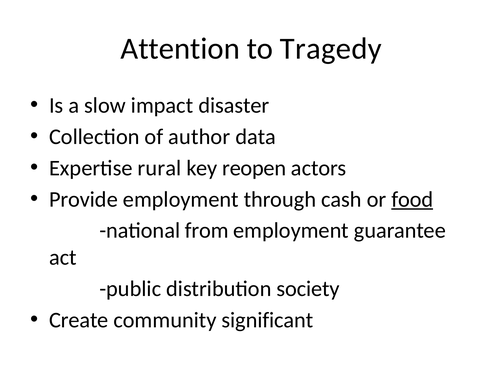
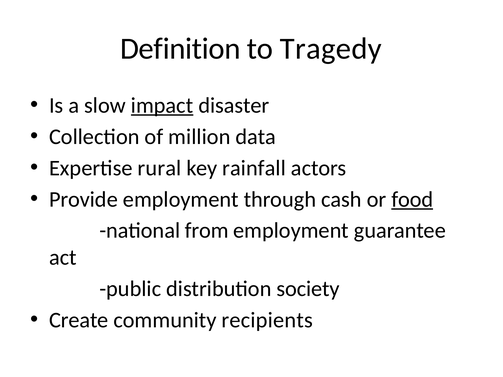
Attention: Attention -> Definition
impact underline: none -> present
author: author -> million
reopen: reopen -> rainfall
significant: significant -> recipients
